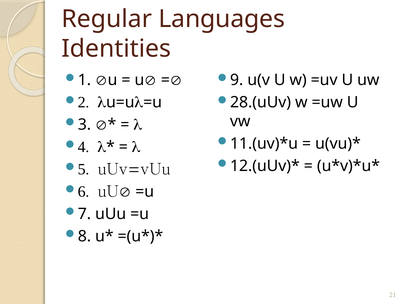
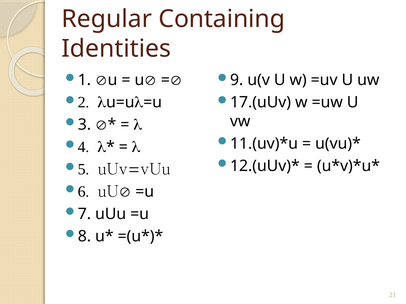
Languages: Languages -> Containing
28.(uUv: 28.(uUv -> 17.(uUv
